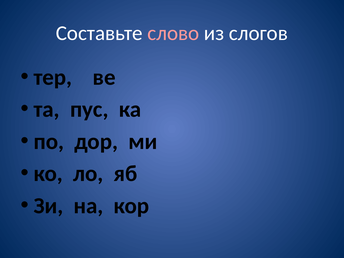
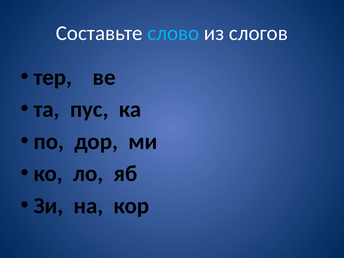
слово colour: pink -> light blue
